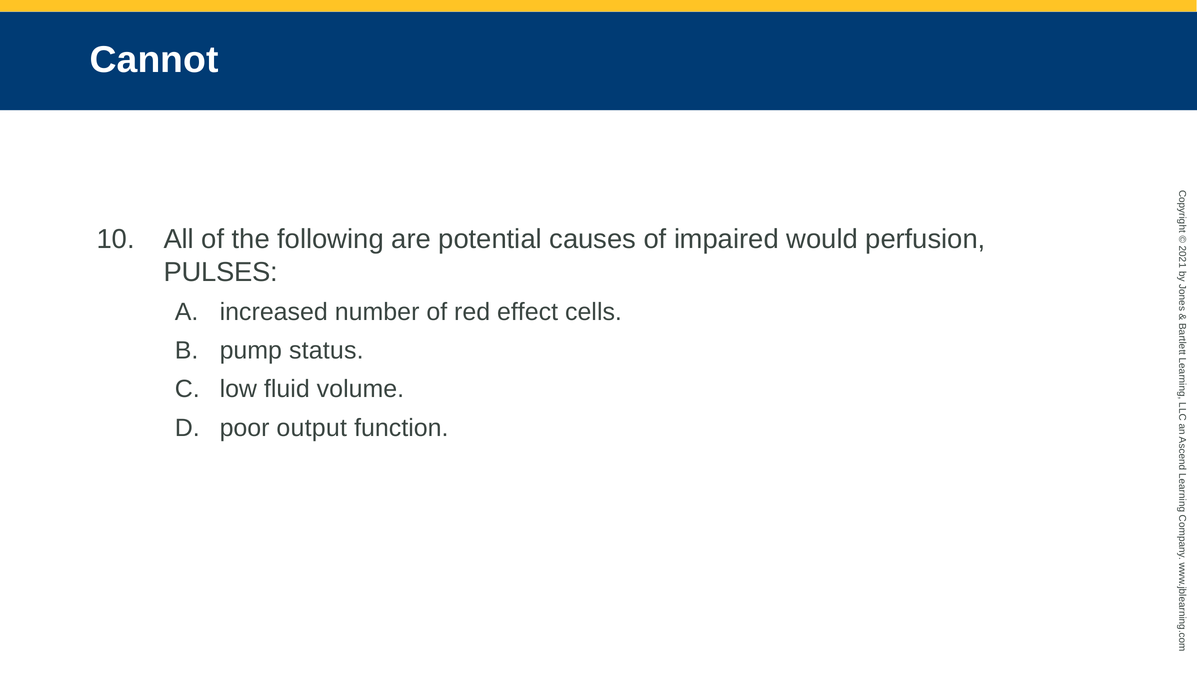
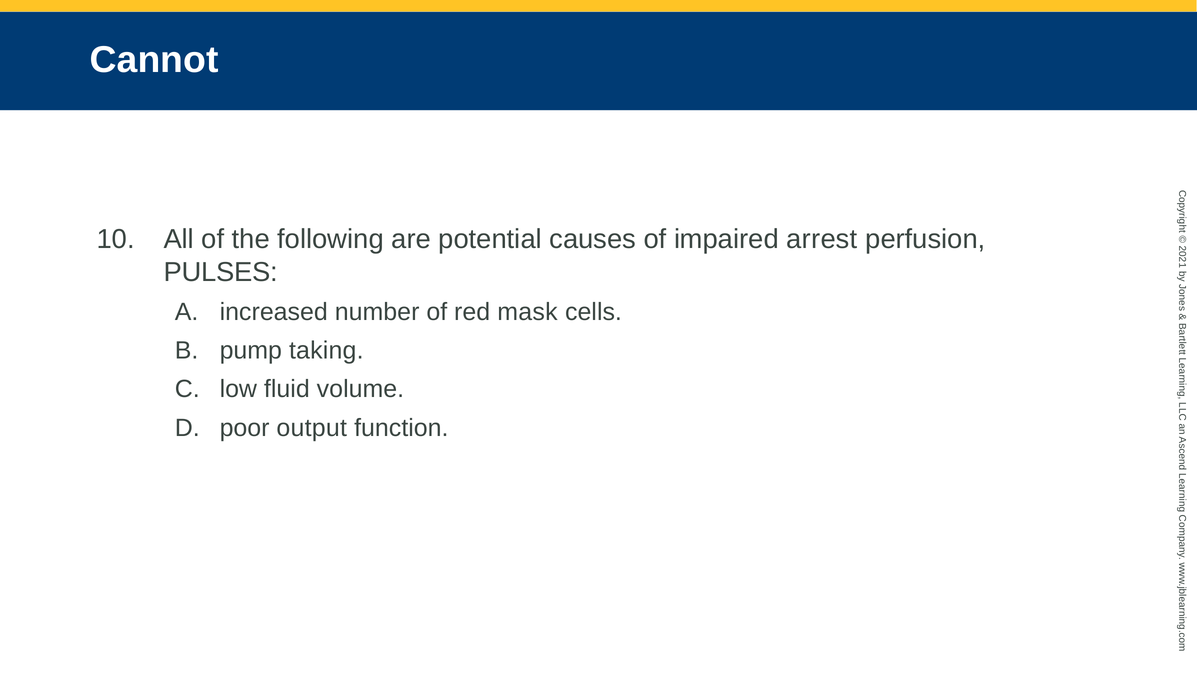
would: would -> arrest
effect: effect -> mask
status: status -> taking
